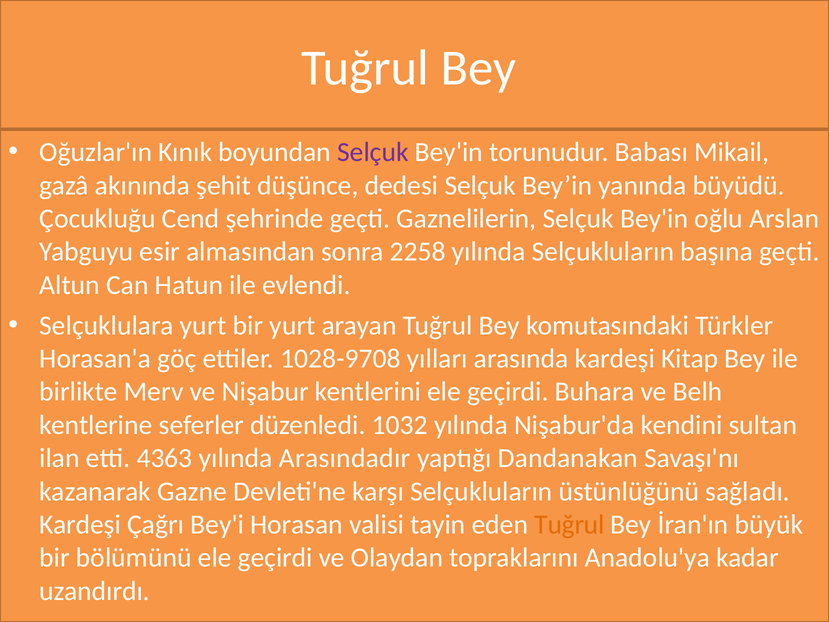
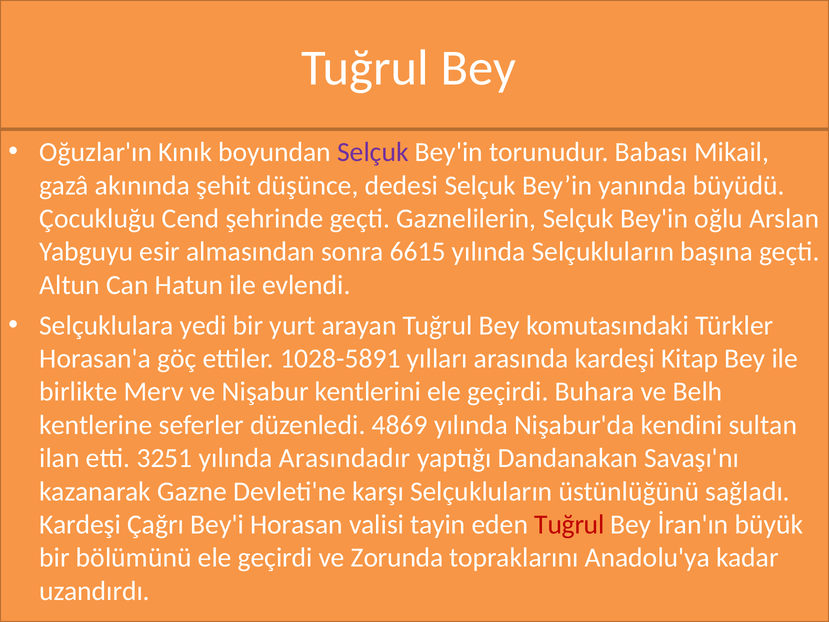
2258: 2258 -> 6615
Selçuklulara yurt: yurt -> yedi
1028-9708: 1028-9708 -> 1028-5891
1032: 1032 -> 4869
4363: 4363 -> 3251
Tuğrul at (569, 524) colour: orange -> red
Olaydan: Olaydan -> Zorunda
